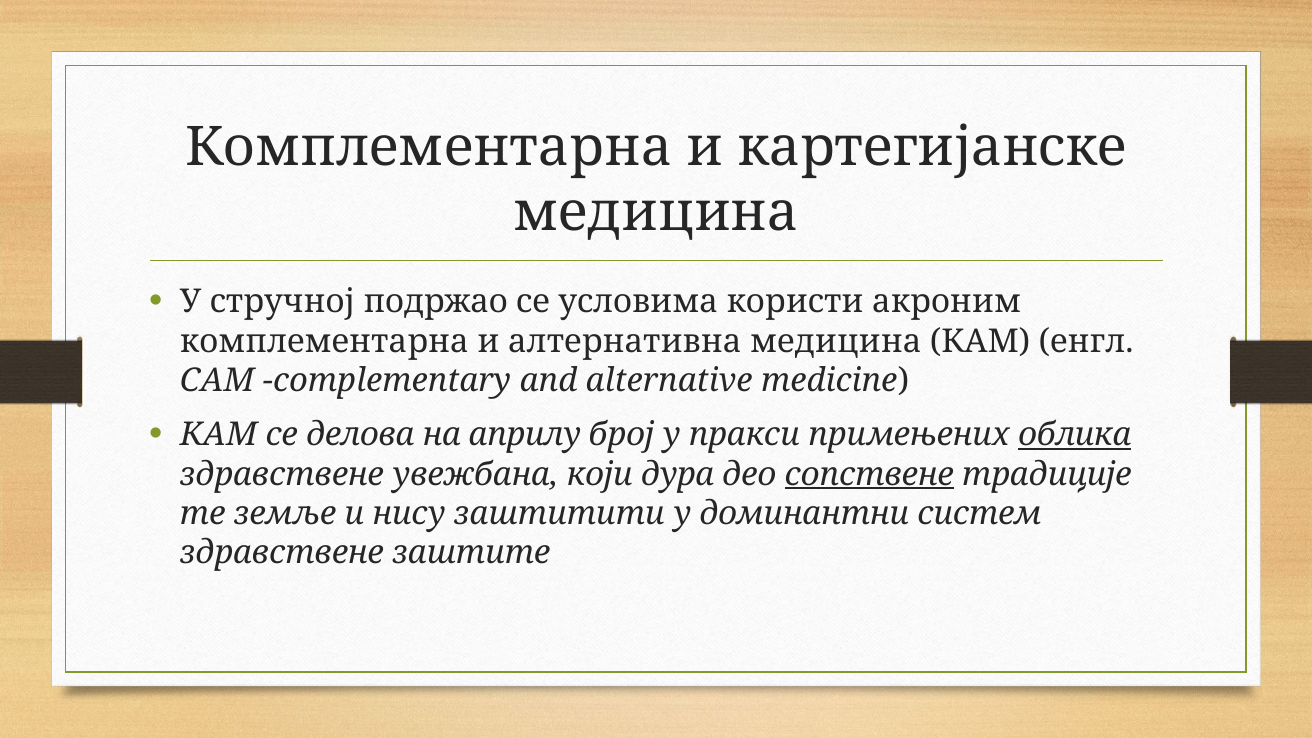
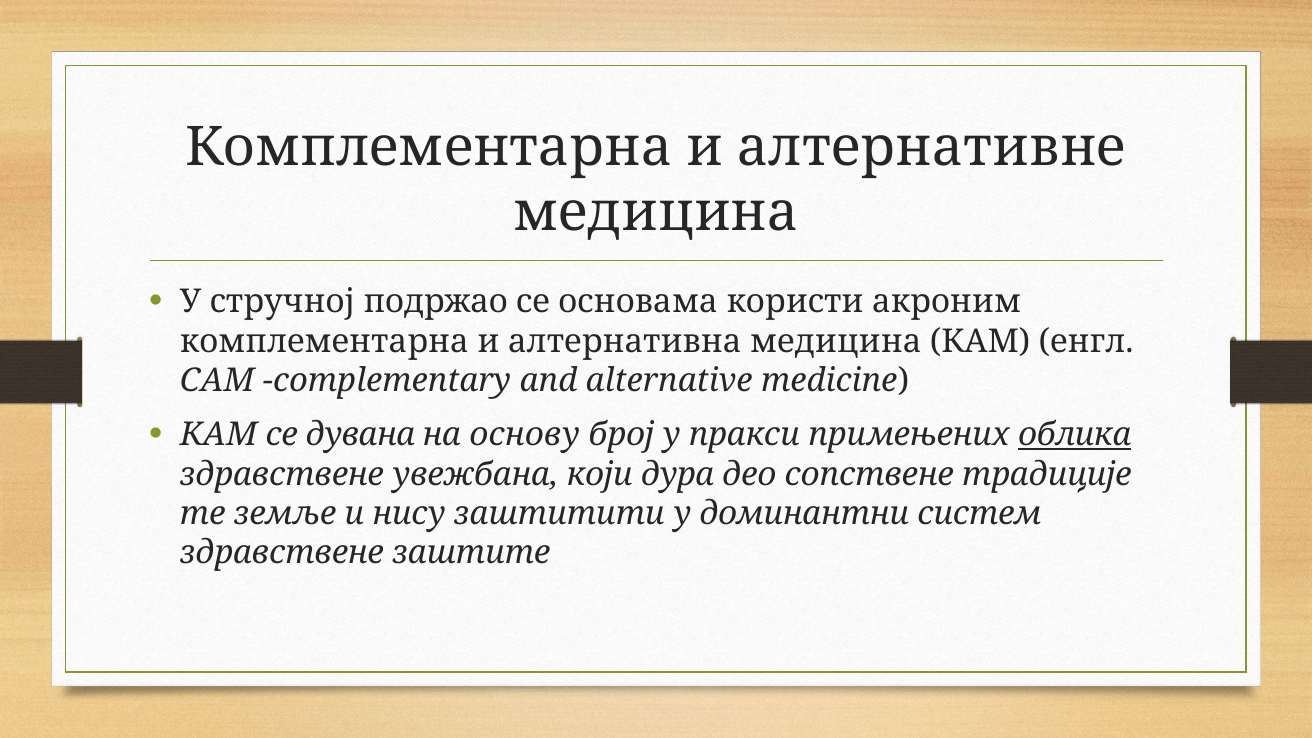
картегијанске: картегијанске -> алтернативне
условима: условима -> основама
делова: делова -> дувана
априлу: априлу -> основу
сопствене underline: present -> none
